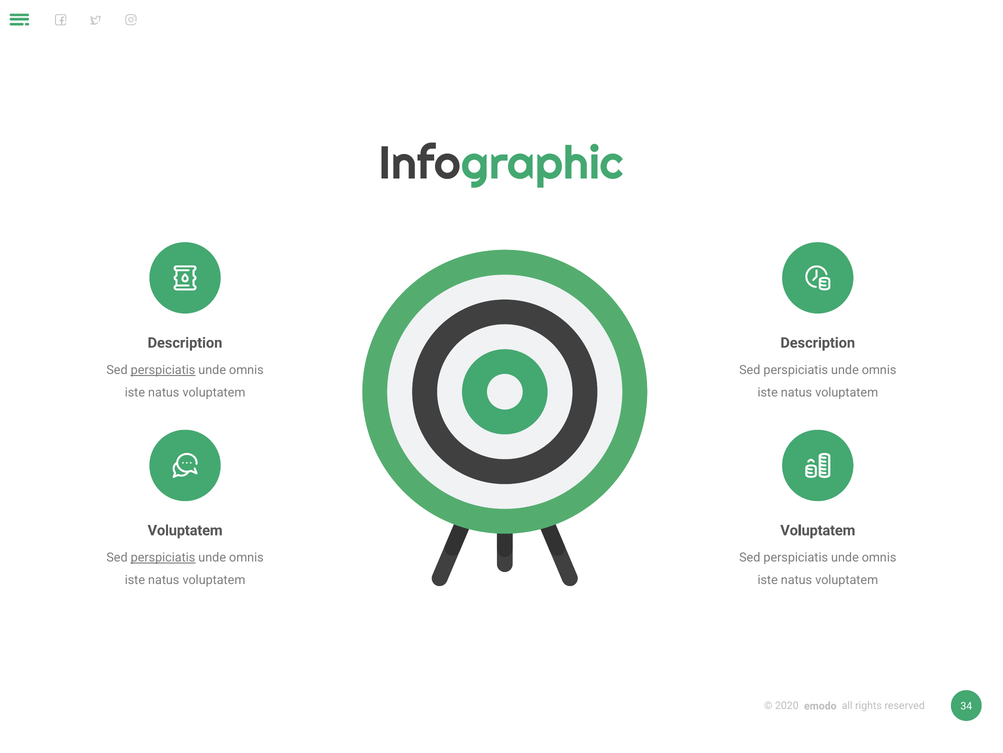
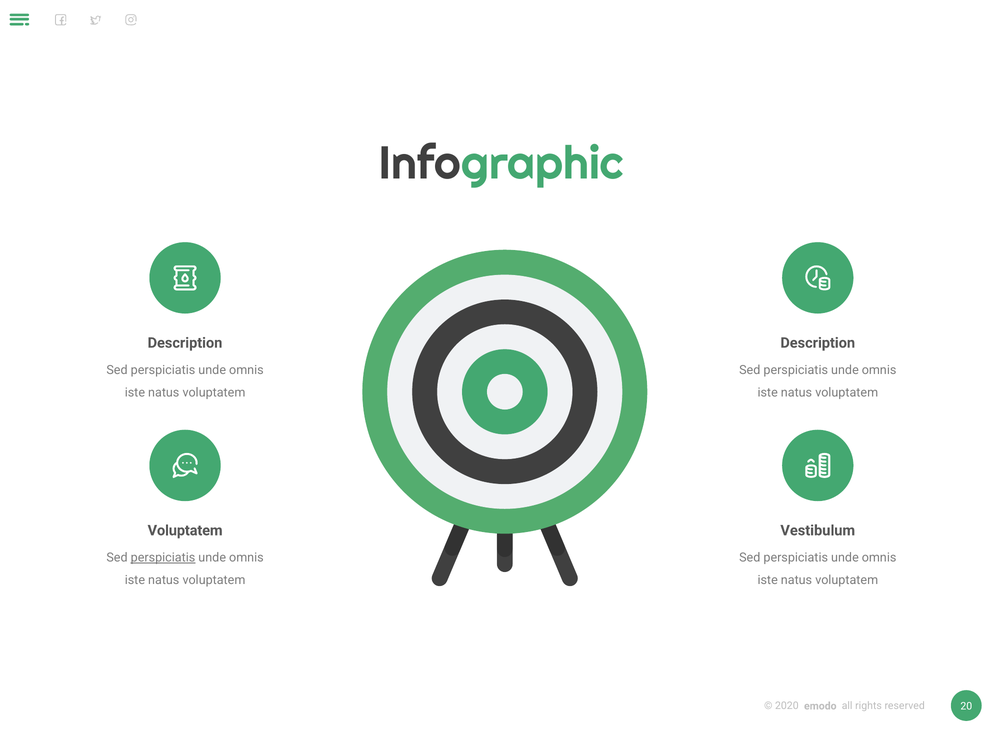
perspiciatis at (163, 370) underline: present -> none
Voluptatem at (818, 530): Voluptatem -> Vestibulum
34: 34 -> 20
